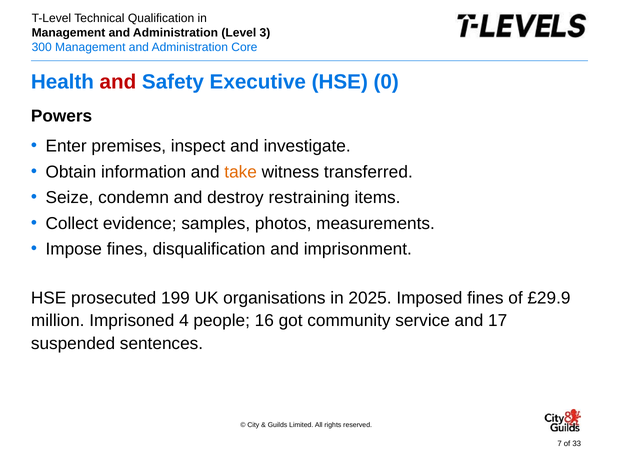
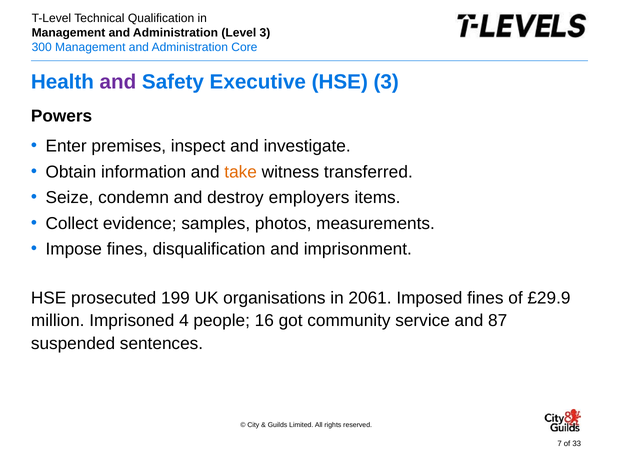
and at (118, 82) colour: red -> purple
HSE 0: 0 -> 3
restraining: restraining -> employers
2025: 2025 -> 2061
17: 17 -> 87
